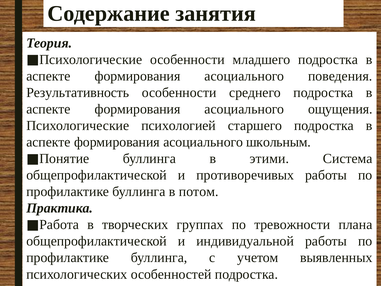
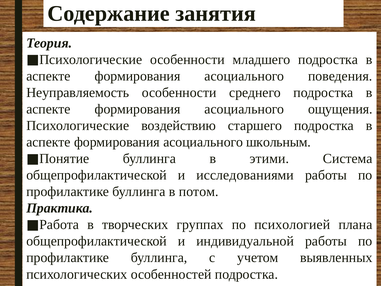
Результативность: Результативность -> Неуправляемость
психологией: психологией -> воздействию
противоречивых: противоречивых -> исследованиями
тревожности: тревожности -> психологией
